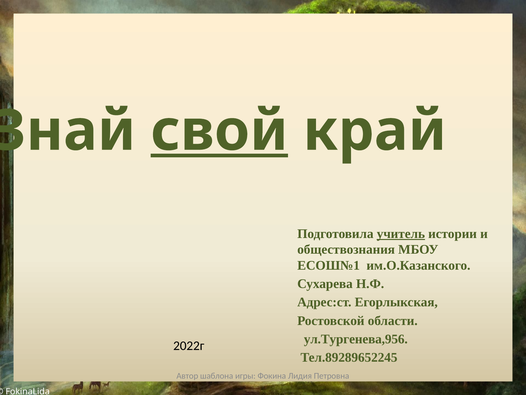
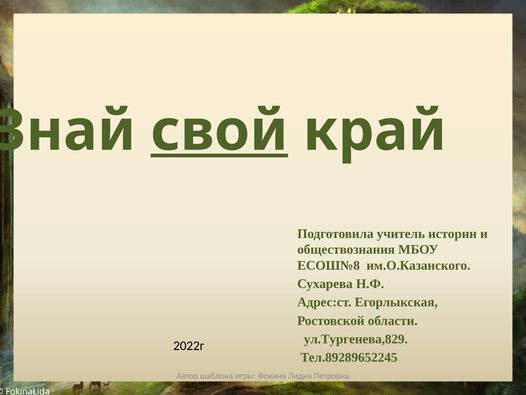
учитель underline: present -> none
ЕСОШ№1: ЕСОШ№1 -> ЕСОШ№8
ул.Тургенева,956: ул.Тургенева,956 -> ул.Тургенева,829
